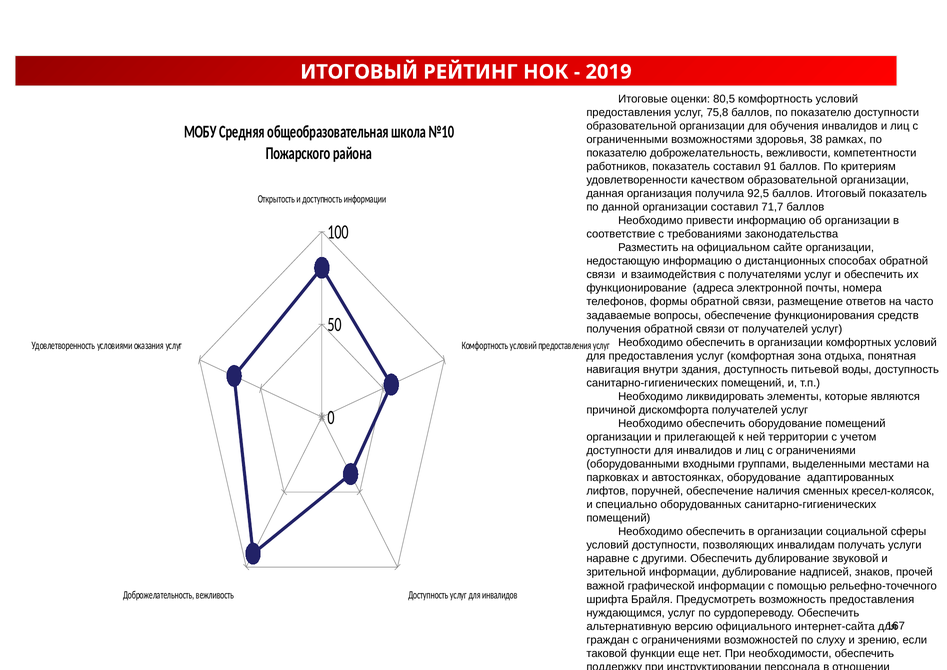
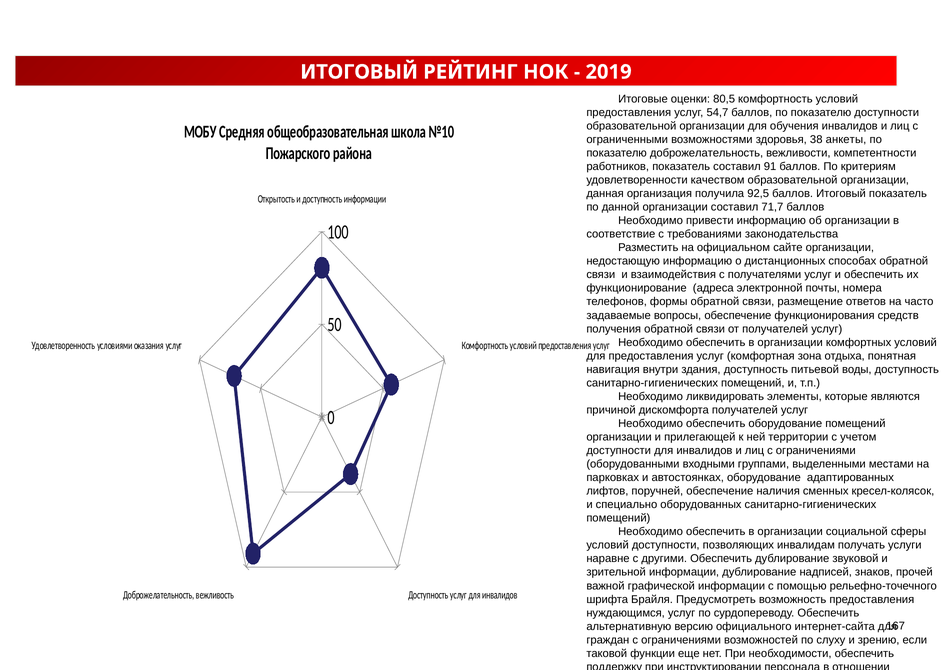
75,8: 75,8 -> 54,7
рамках: рамках -> анкеты
